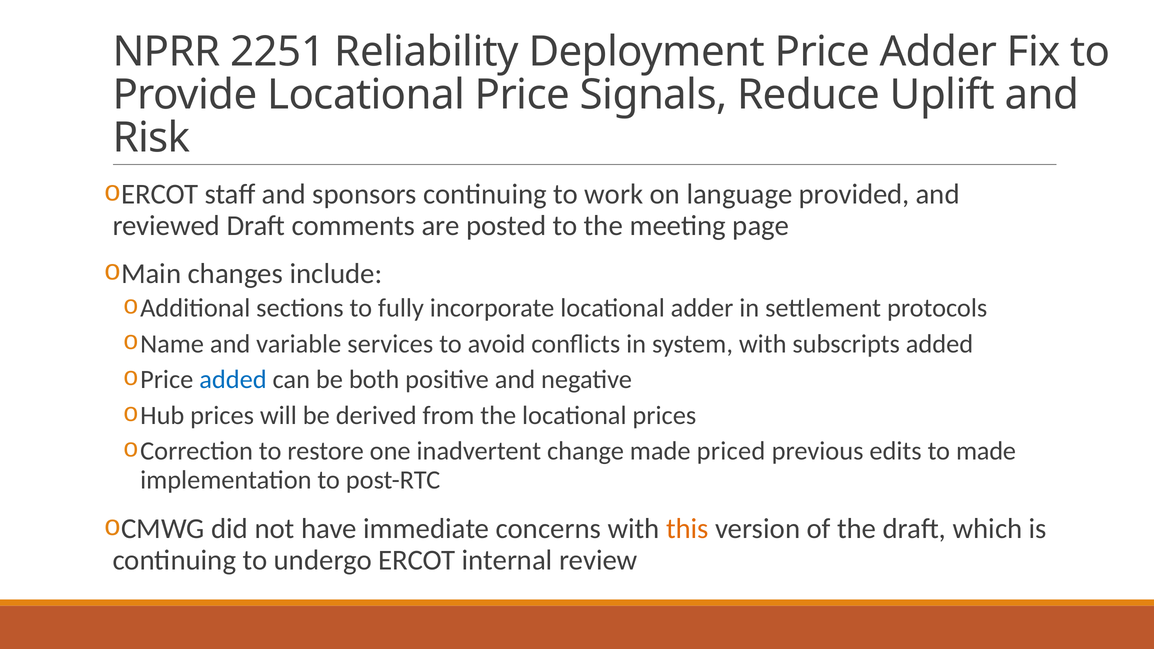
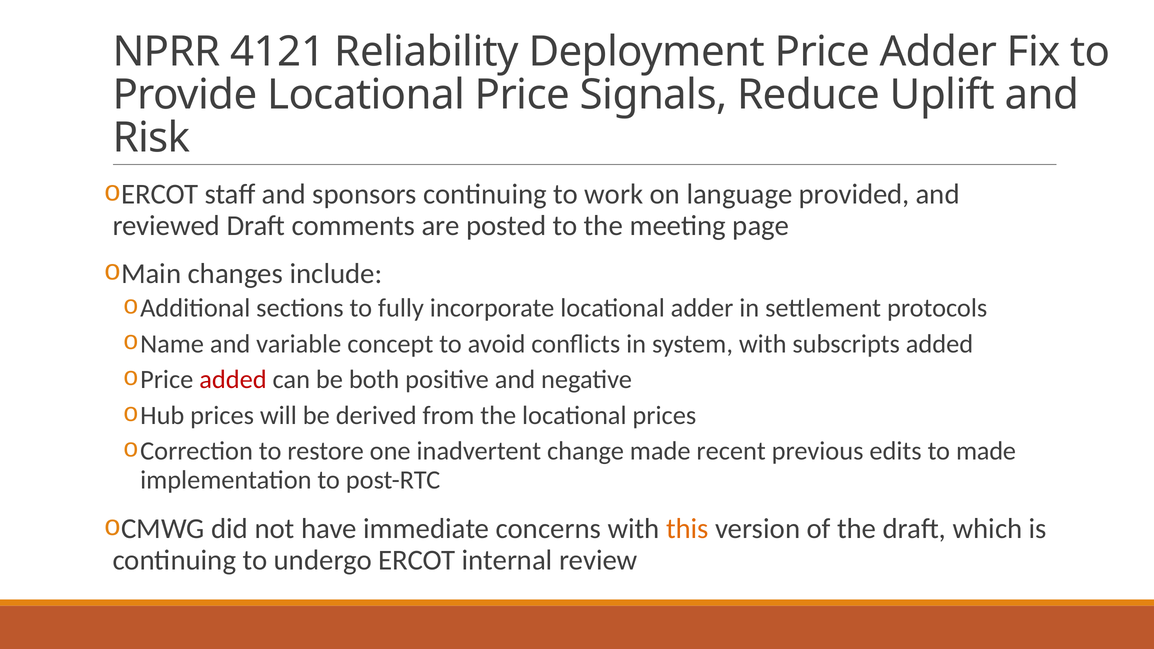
2251: 2251 -> 4121
services: services -> concept
added at (233, 380) colour: blue -> red
priced: priced -> recent
